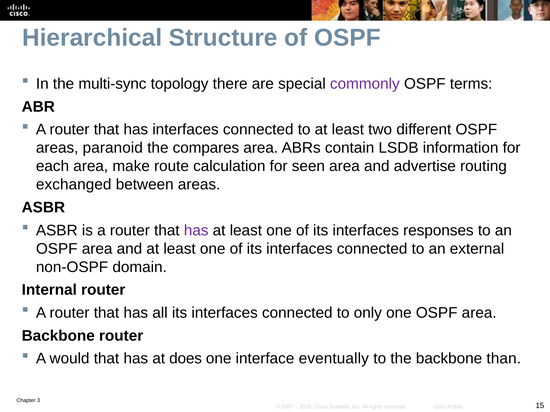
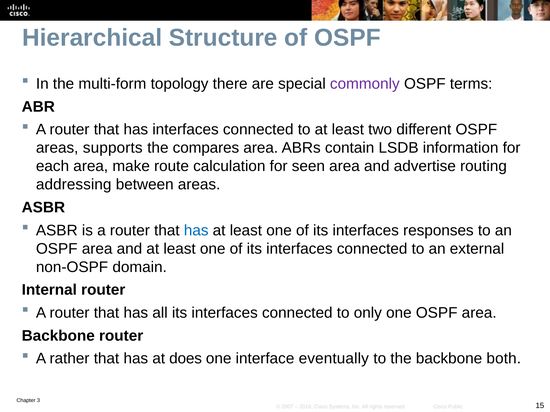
multi-sync: multi-sync -> multi-form
paranoid: paranoid -> supports
exchanged: exchanged -> addressing
has at (196, 231) colour: purple -> blue
would: would -> rather
than: than -> both
